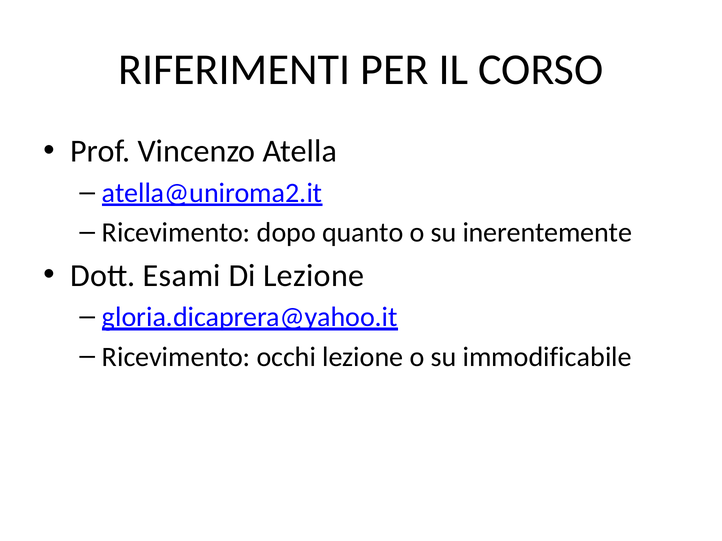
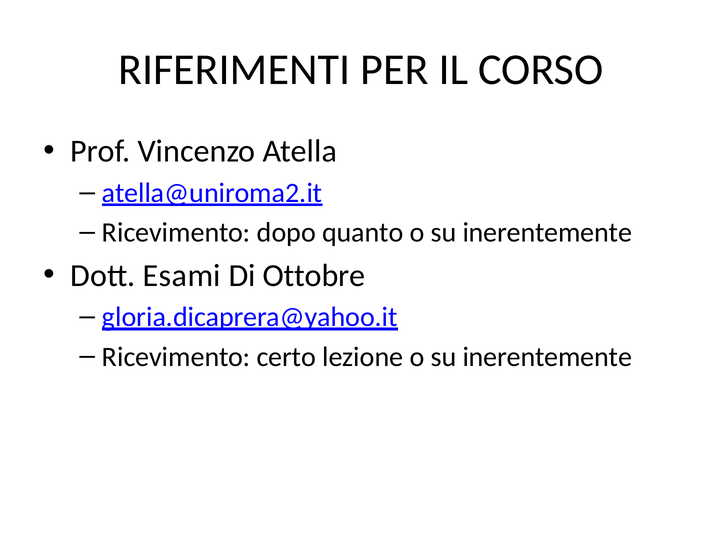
Di Lezione: Lezione -> Ottobre
occhi: occhi -> certo
lezione o su immodificabile: immodificabile -> inerentemente
